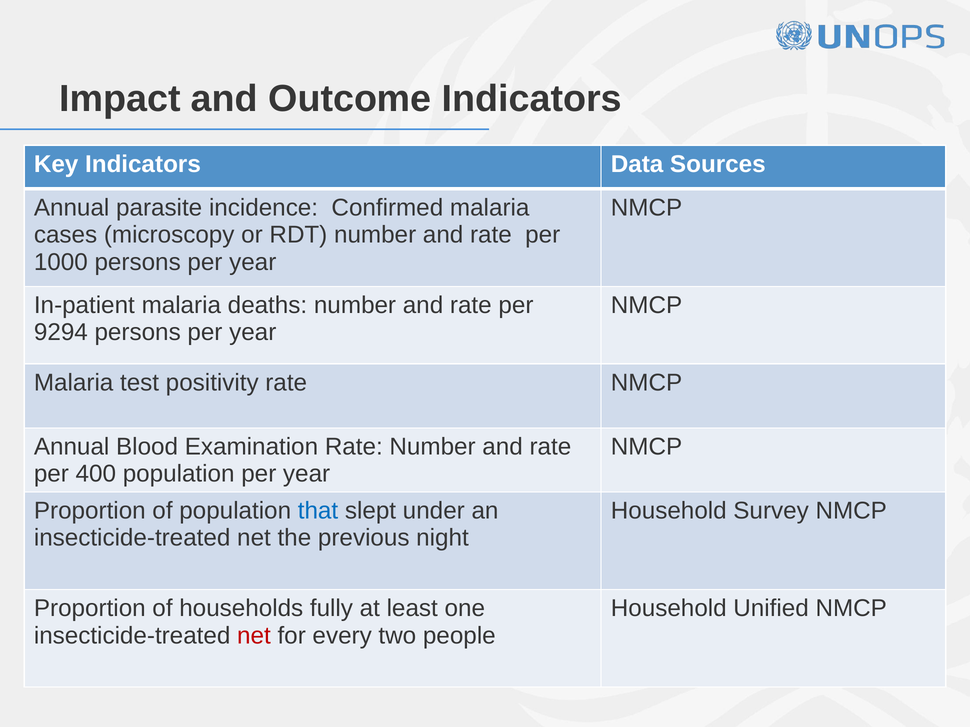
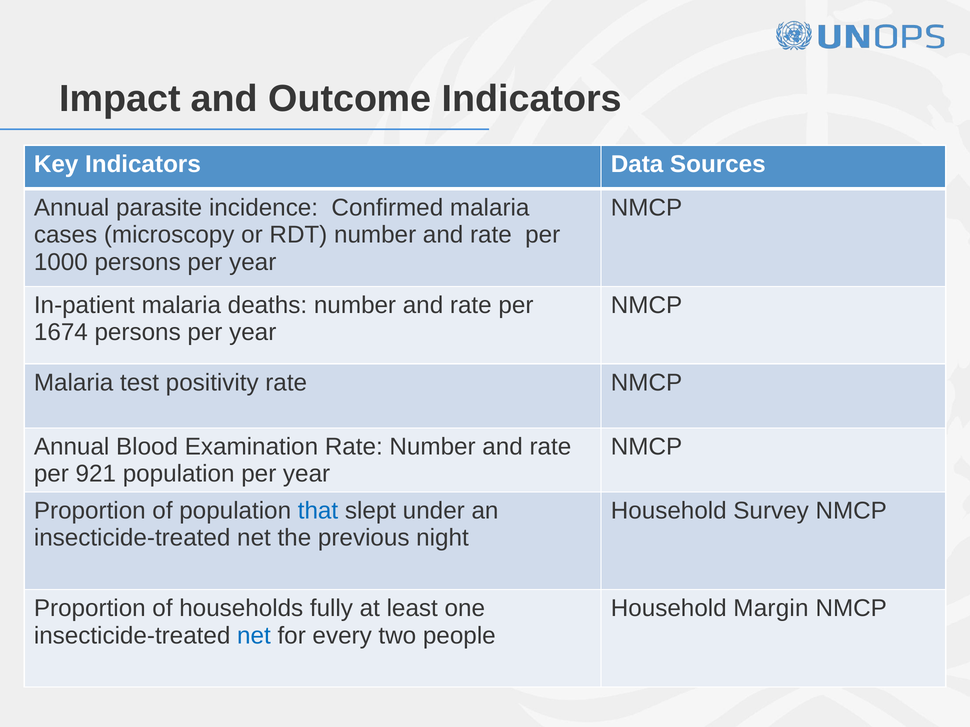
9294: 9294 -> 1674
400: 400 -> 921
Unified: Unified -> Margin
net at (254, 636) colour: red -> blue
